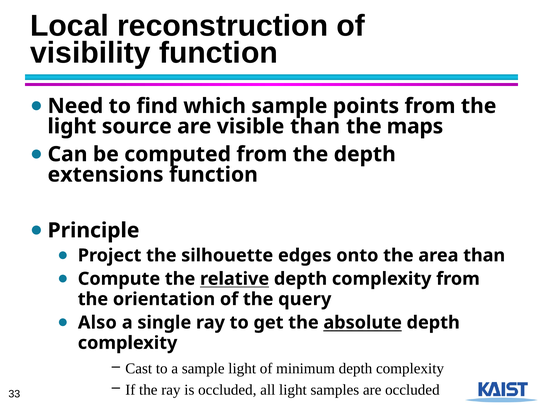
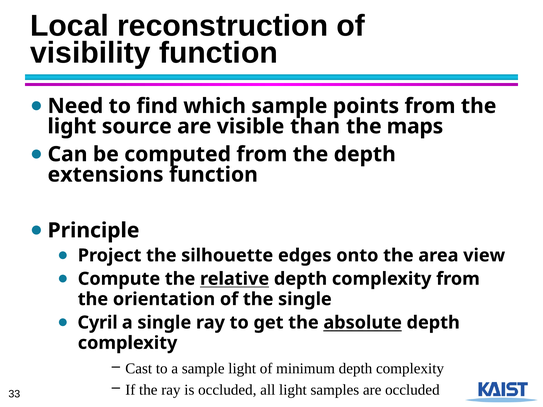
area than: than -> view
the query: query -> single
Also: Also -> Cyril
